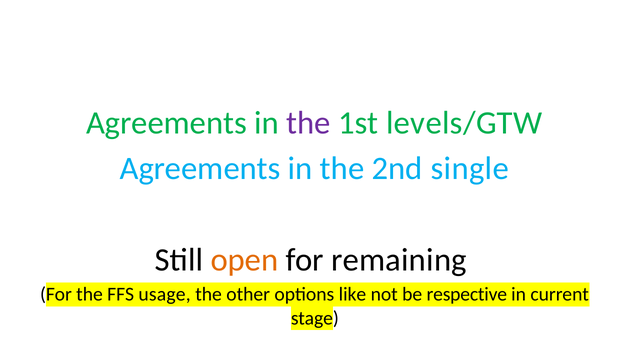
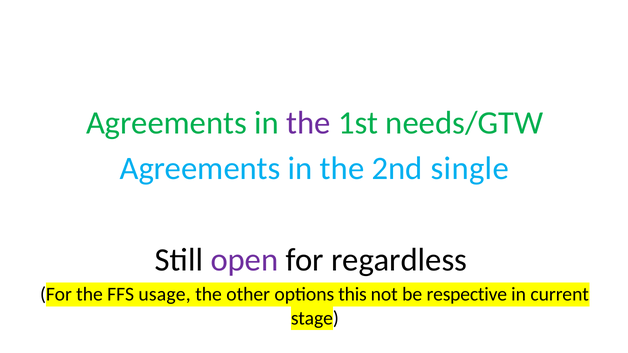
levels/GTW: levels/GTW -> needs/GTW
open colour: orange -> purple
remaining: remaining -> regardless
like: like -> this
